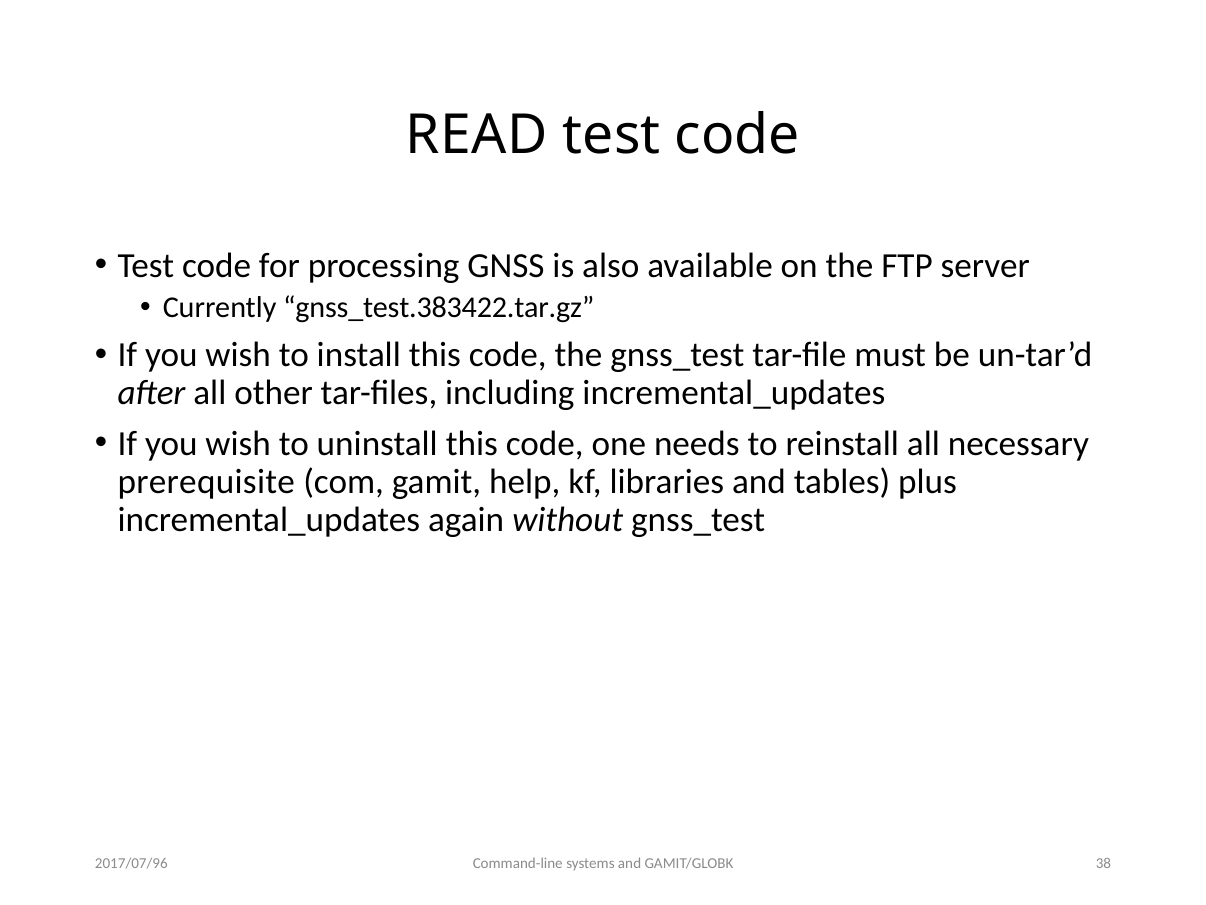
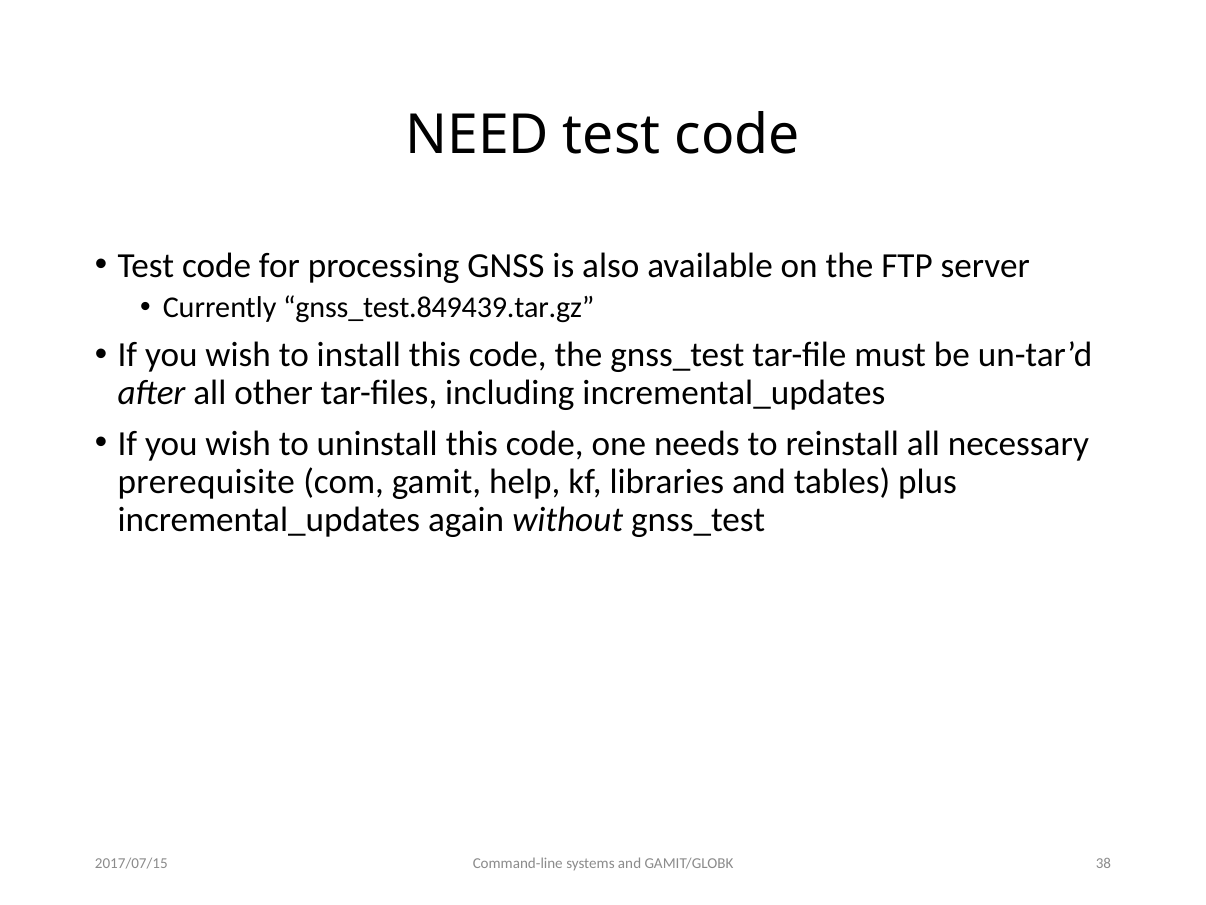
READ: READ -> NEED
gnss_test.383422.tar.gz: gnss_test.383422.tar.gz -> gnss_test.849439.tar.gz
2017/07/96: 2017/07/96 -> 2017/07/15
